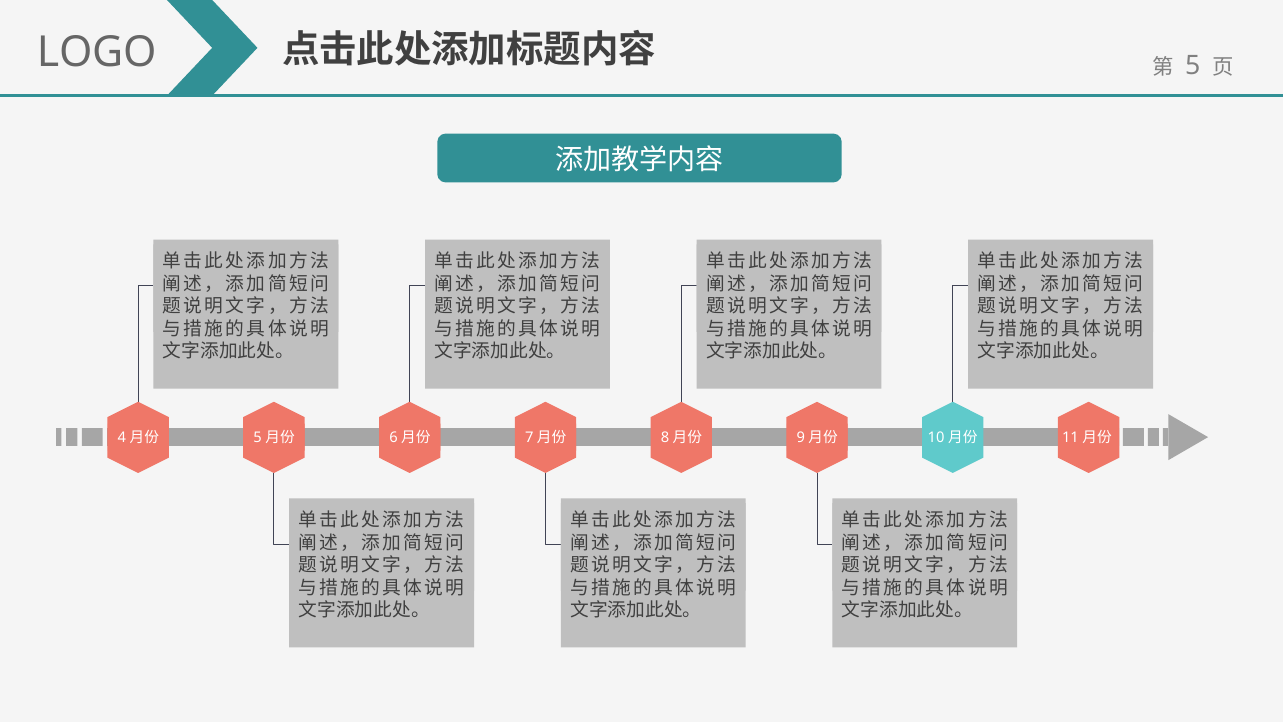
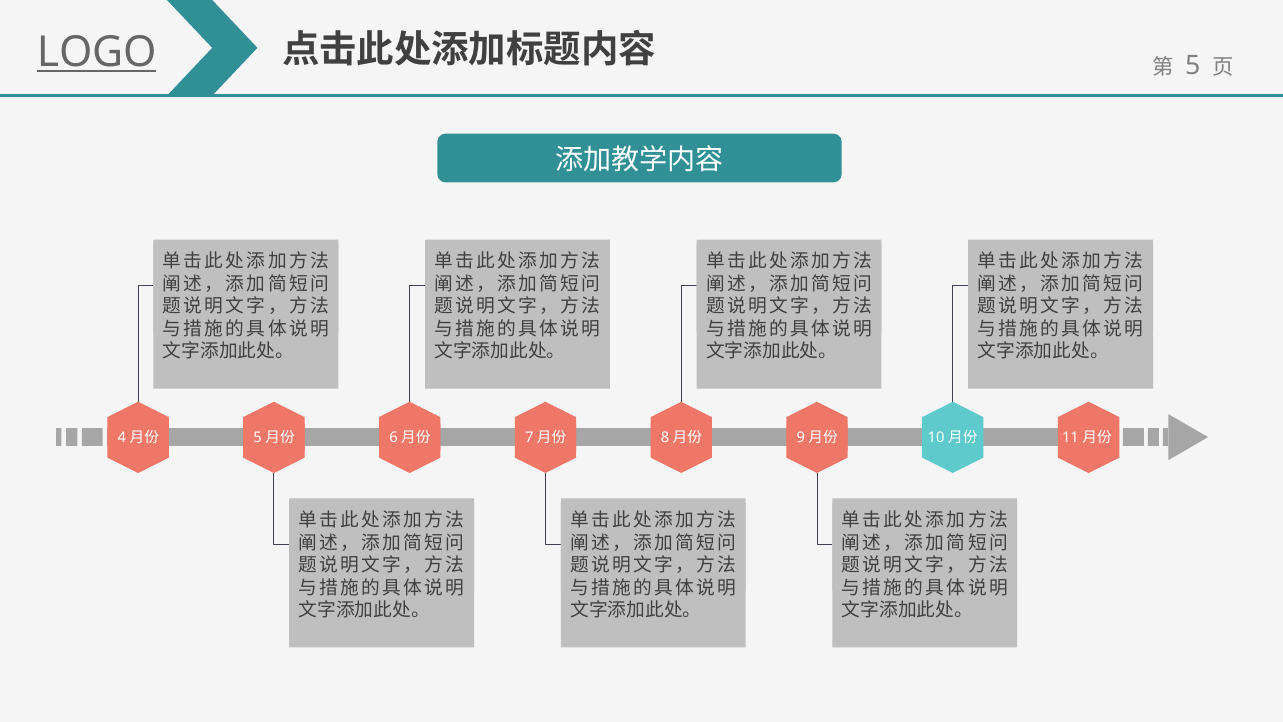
LOGO underline: none -> present
